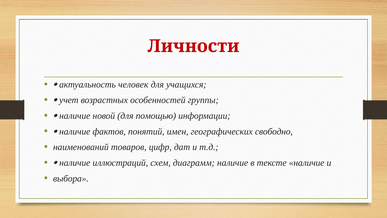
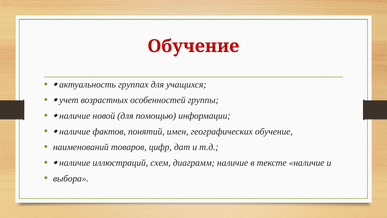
Личности at (193, 46): Личности -> Обучение
человек: человек -> группах
географических свободно: свободно -> обучение
